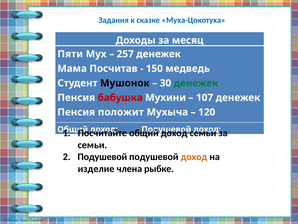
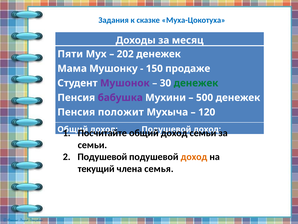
257: 257 -> 202
Посчитав: Посчитав -> Мушонку
медведь: медведь -> продаже
Мушонок colour: black -> purple
бабушка colour: red -> purple
107: 107 -> 500
изделие: изделие -> текущий
рыбке: рыбке -> семья
